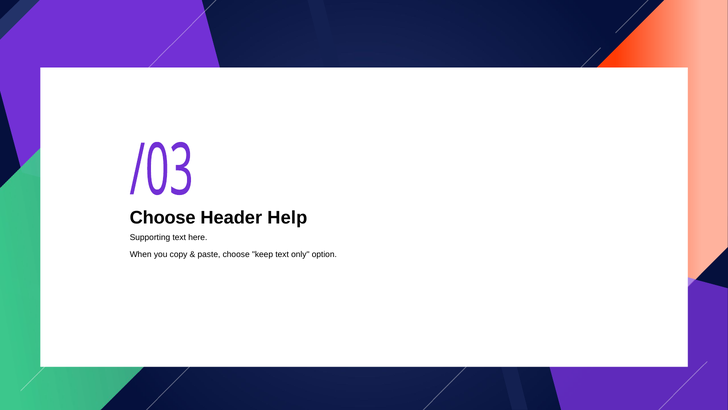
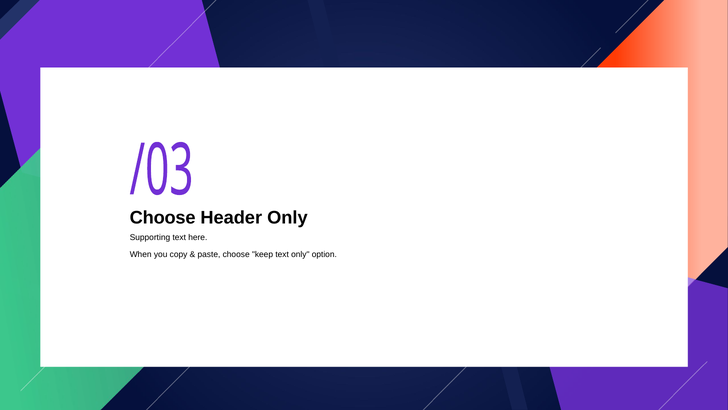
Header Help: Help -> Only
